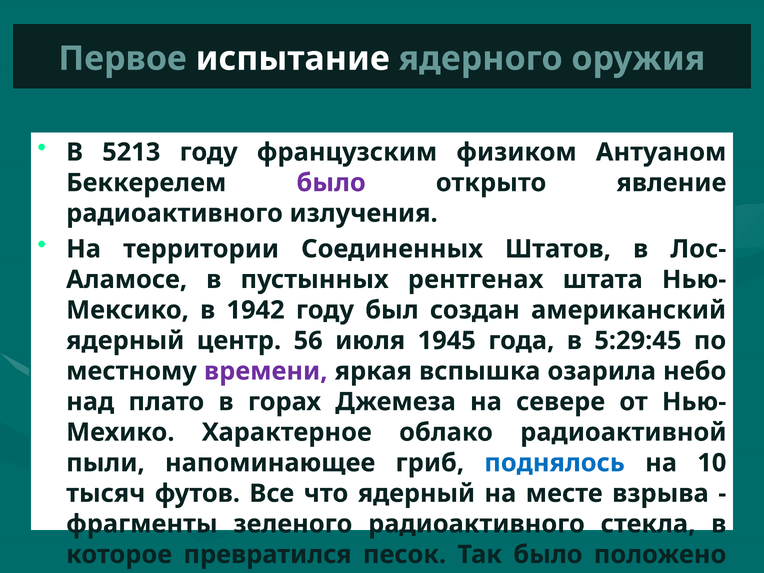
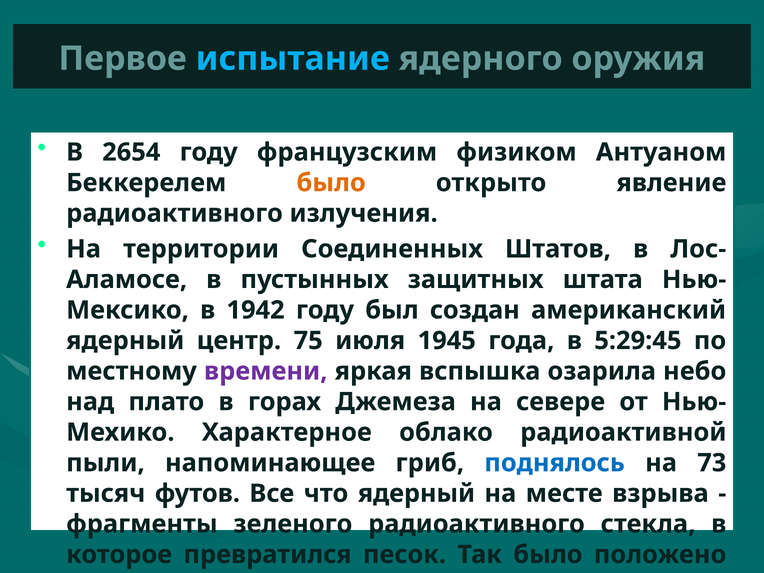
испытание colour: white -> light blue
5213: 5213 -> 2654
было at (331, 183) colour: purple -> orange
рентгенах: рентгенах -> защитных
56: 56 -> 75
10: 10 -> 73
